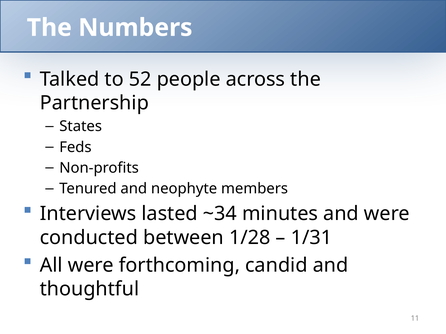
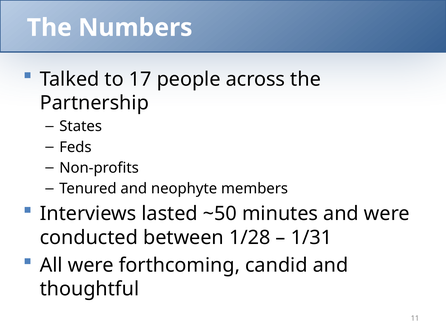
52: 52 -> 17
~34: ~34 -> ~50
